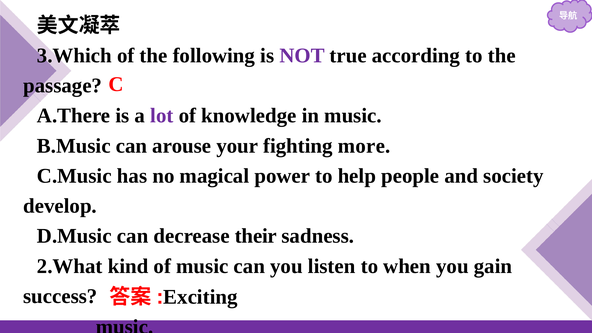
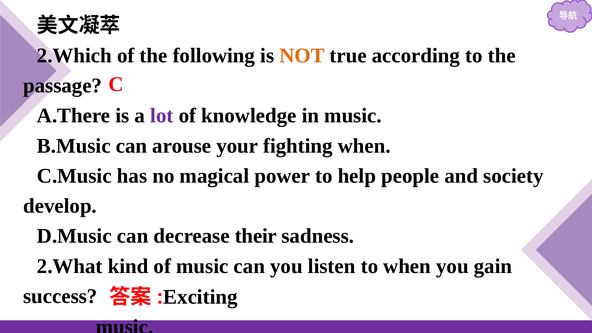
3.Which: 3.Which -> 2.Which
NOT colour: purple -> orange
fighting more: more -> when
